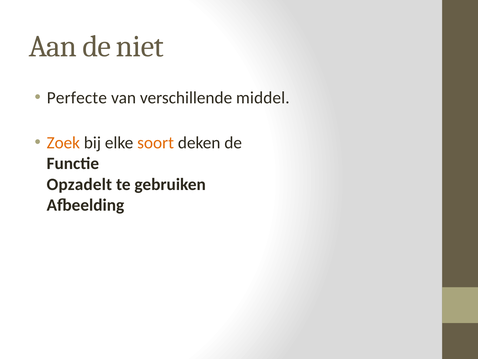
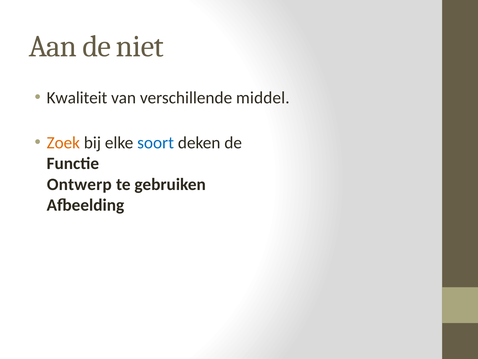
Perfecte: Perfecte -> Kwaliteit
soort colour: orange -> blue
Opzadelt: Opzadelt -> Ontwerp
